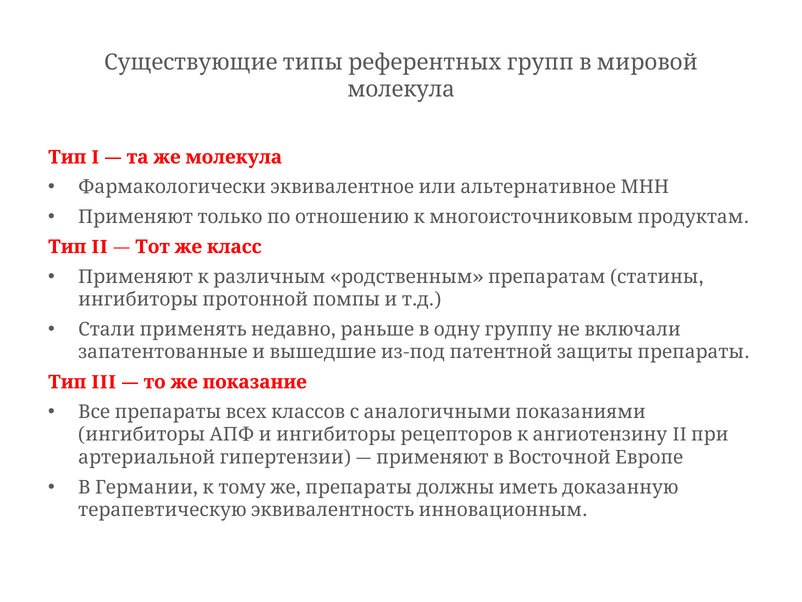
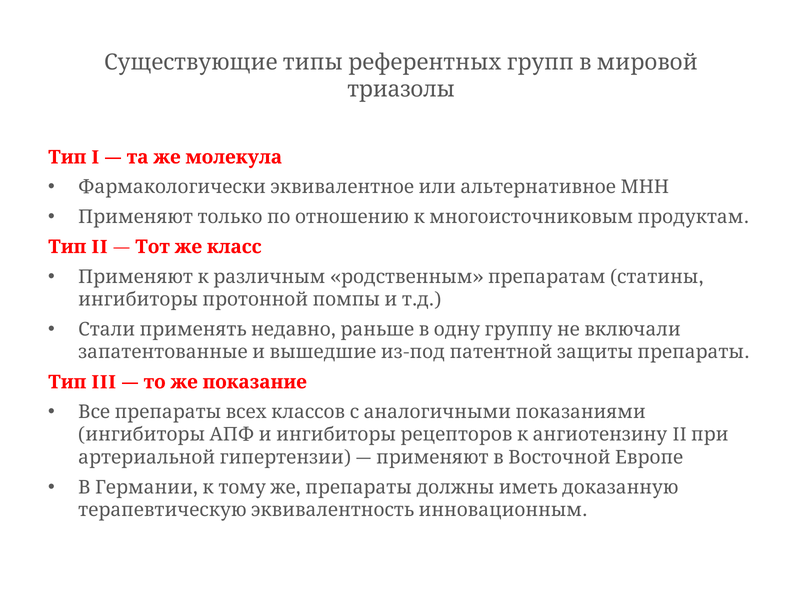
молекула at (401, 89): молекула -> триазолы
